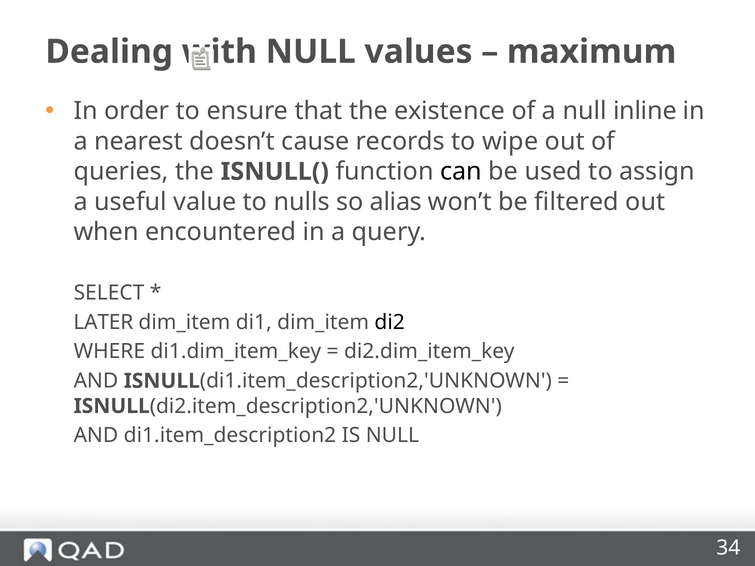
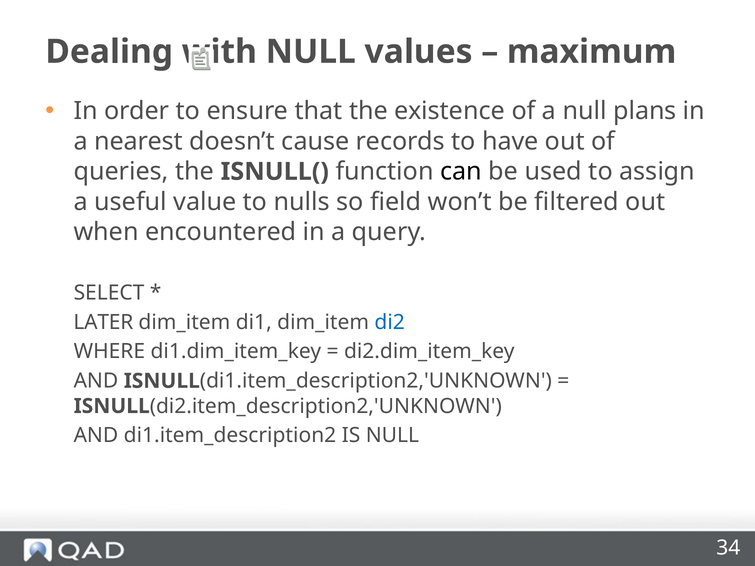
inline: inline -> plans
wipe: wipe -> have
alias: alias -> field
di2 colour: black -> blue
